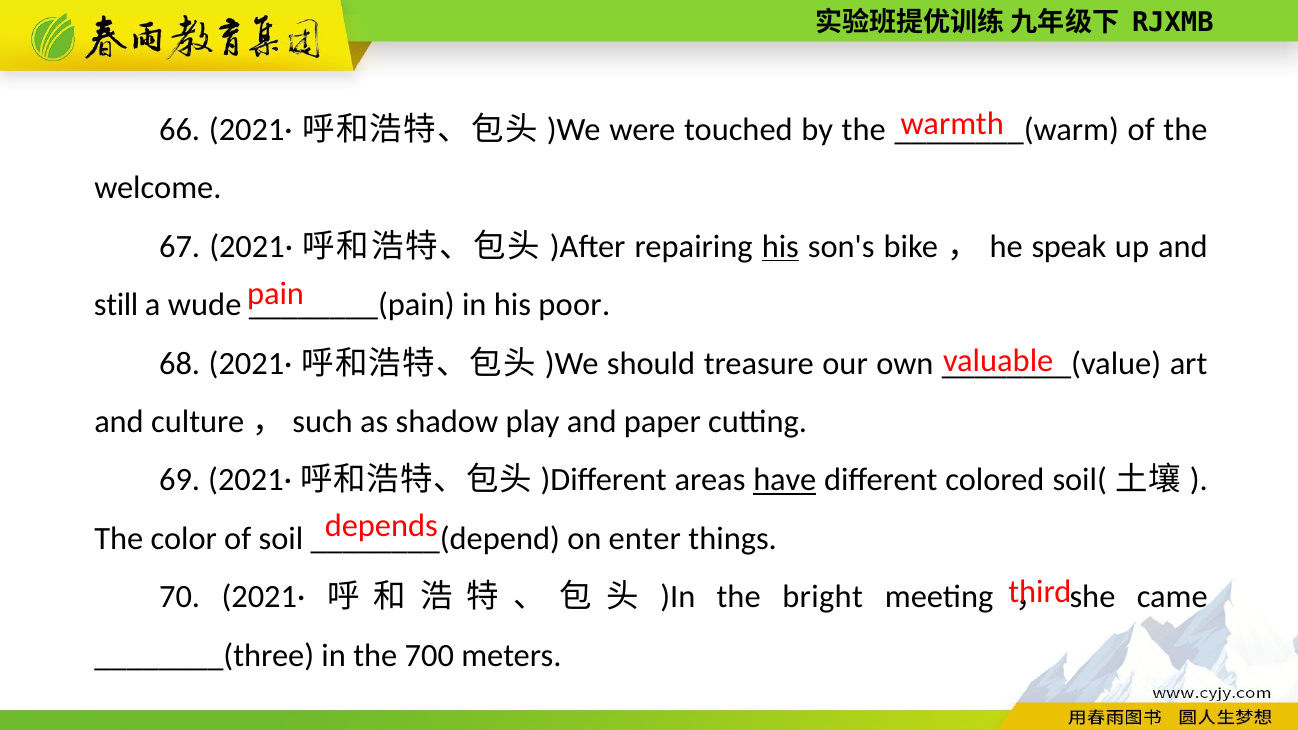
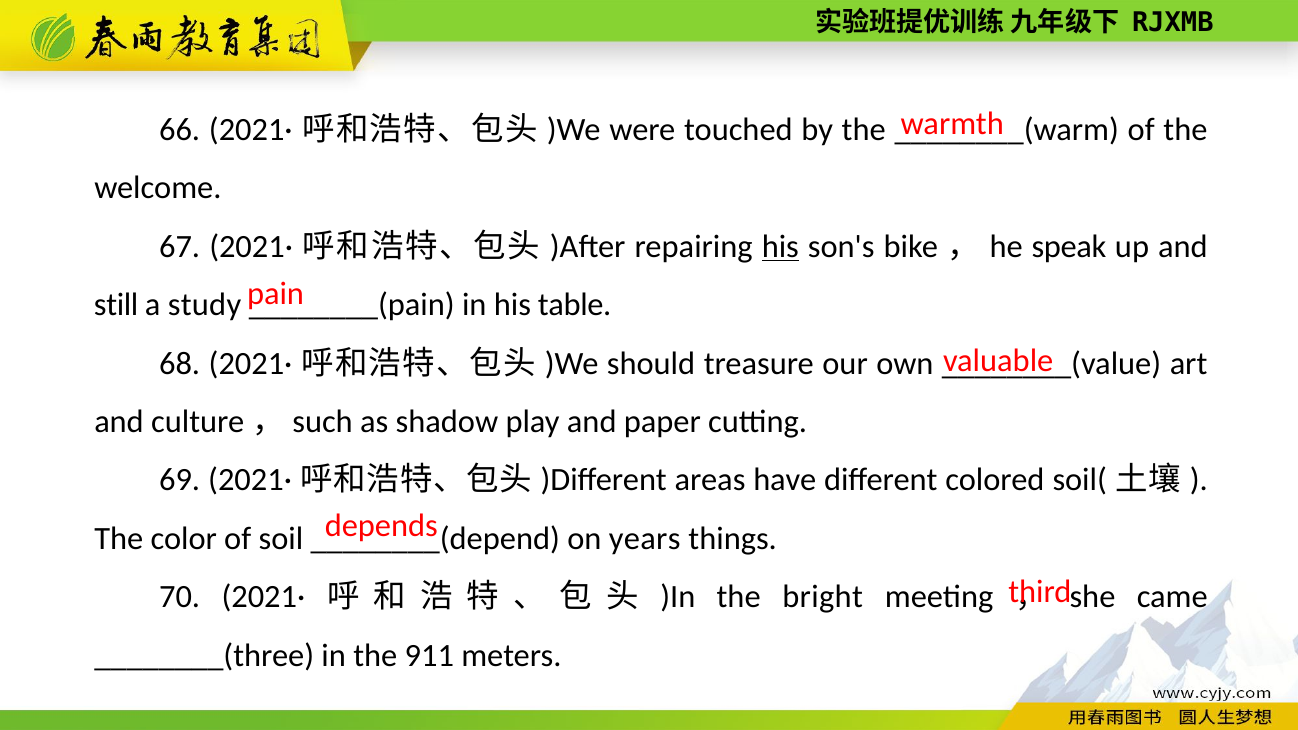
wude: wude -> study
poor: poor -> table
have underline: present -> none
enter: enter -> years
700: 700 -> 911
